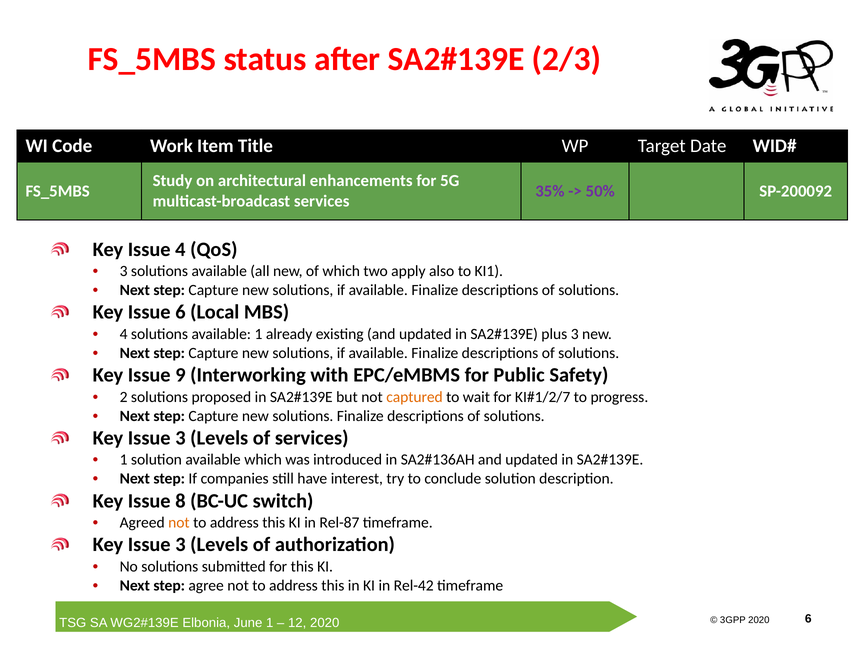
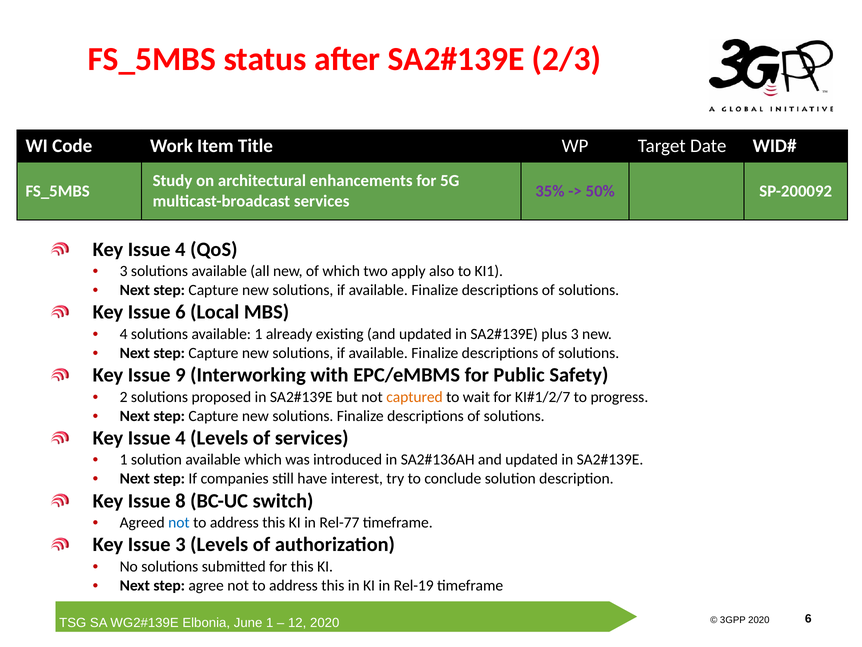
3 at (180, 438): 3 -> 4
not at (179, 522) colour: orange -> blue
Rel-87: Rel-87 -> Rel-77
Rel-42: Rel-42 -> Rel-19
